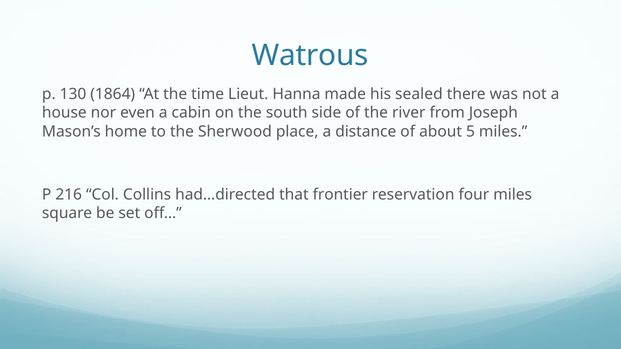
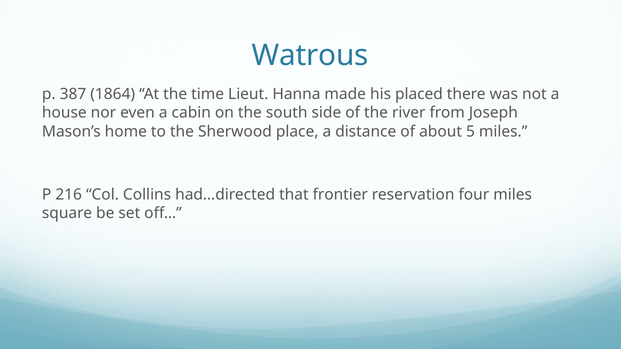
130: 130 -> 387
sealed: sealed -> placed
